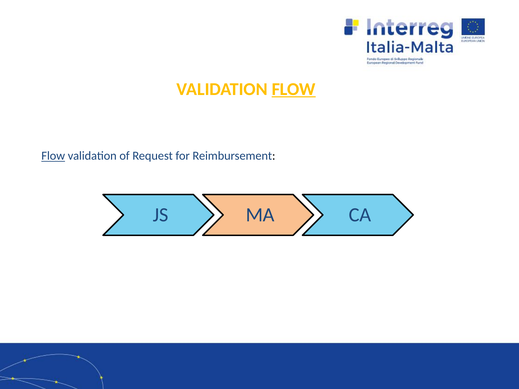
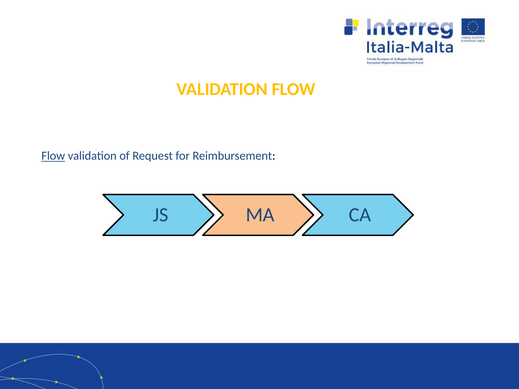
FLOW at (294, 89) underline: present -> none
